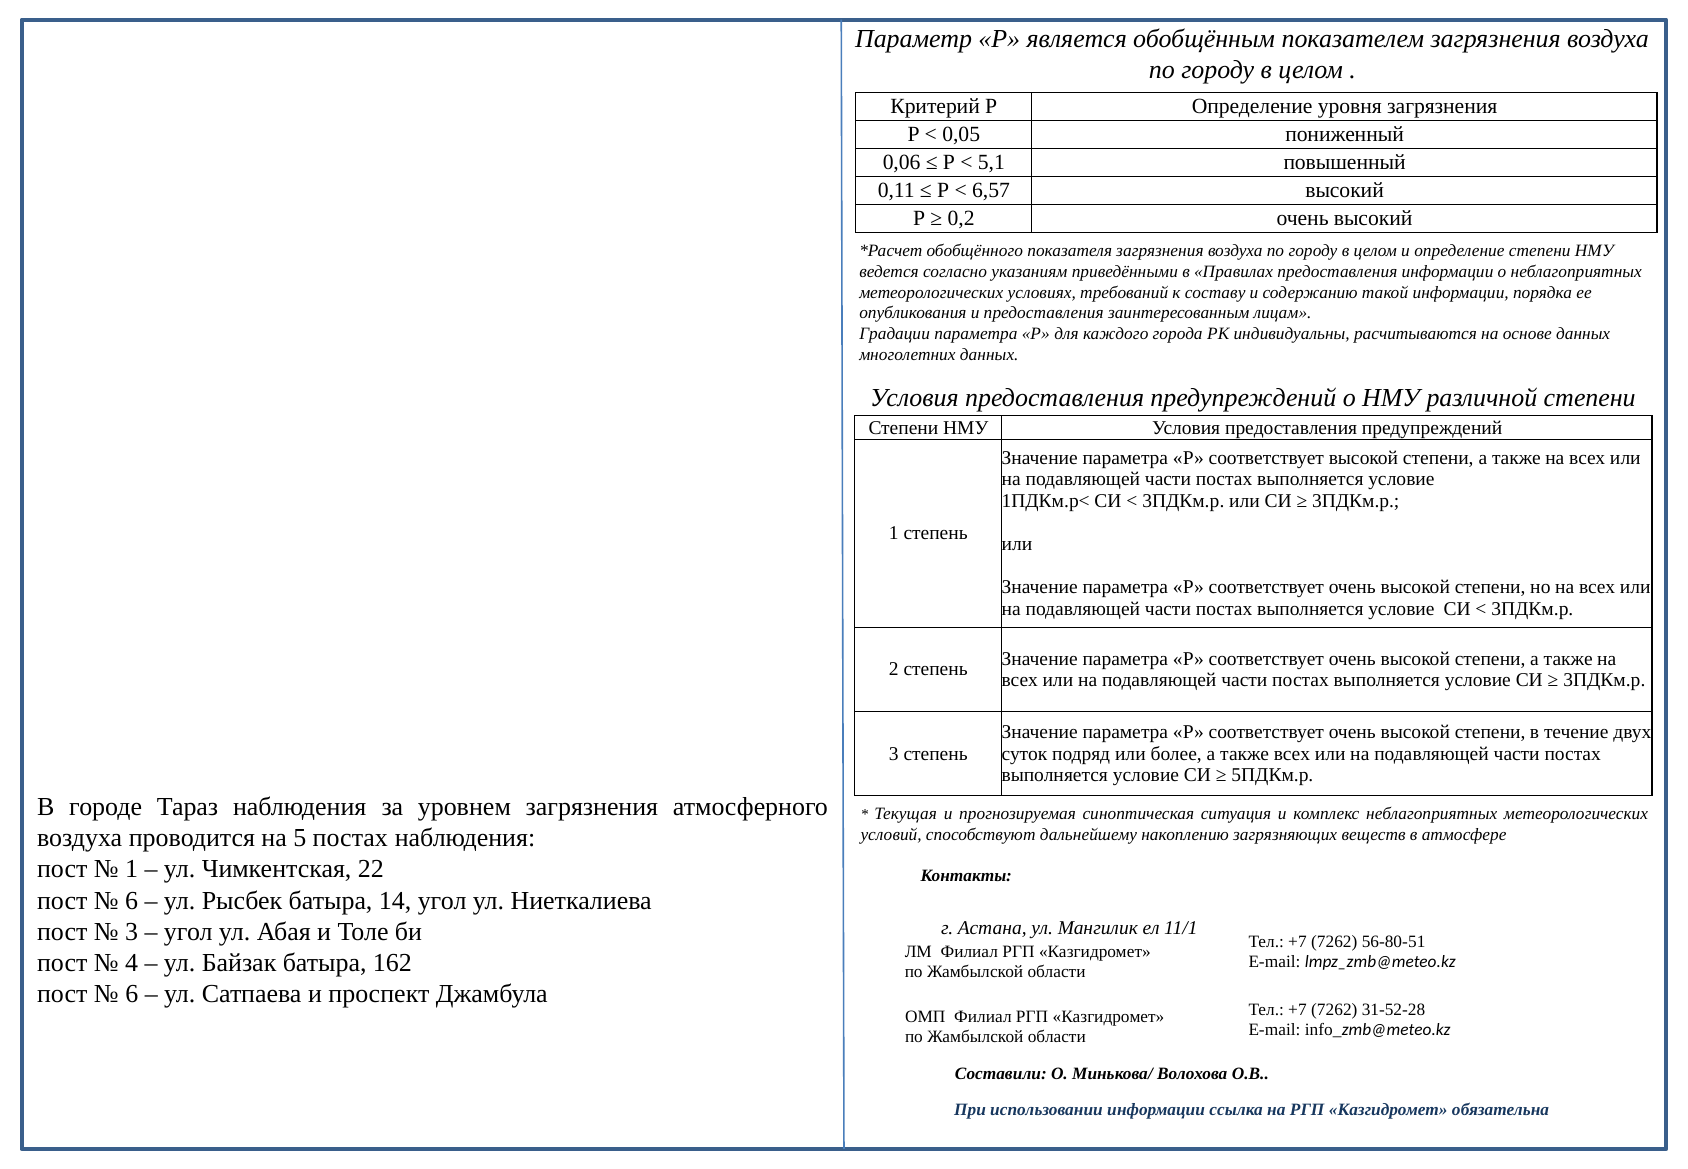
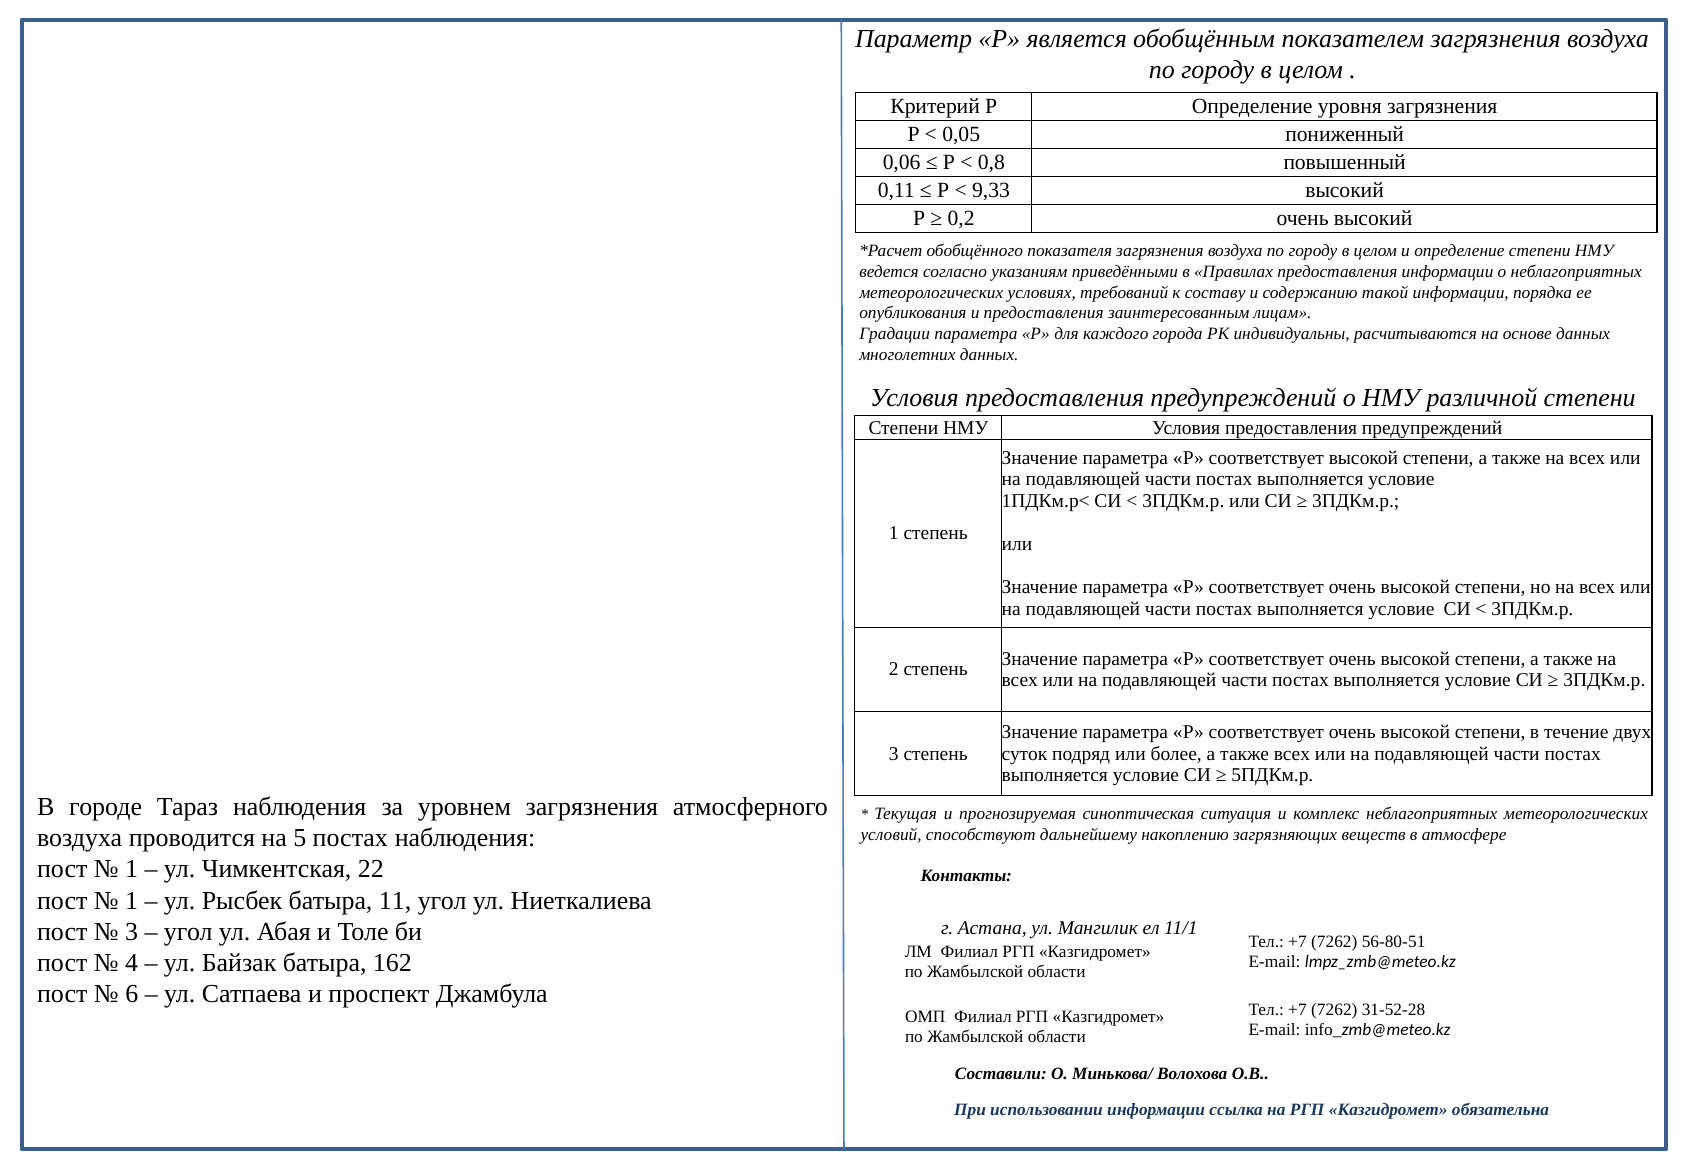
5,1: 5,1 -> 0,8
6,57: 6,57 -> 9,33
6 at (132, 900): 6 -> 1
14: 14 -> 11
